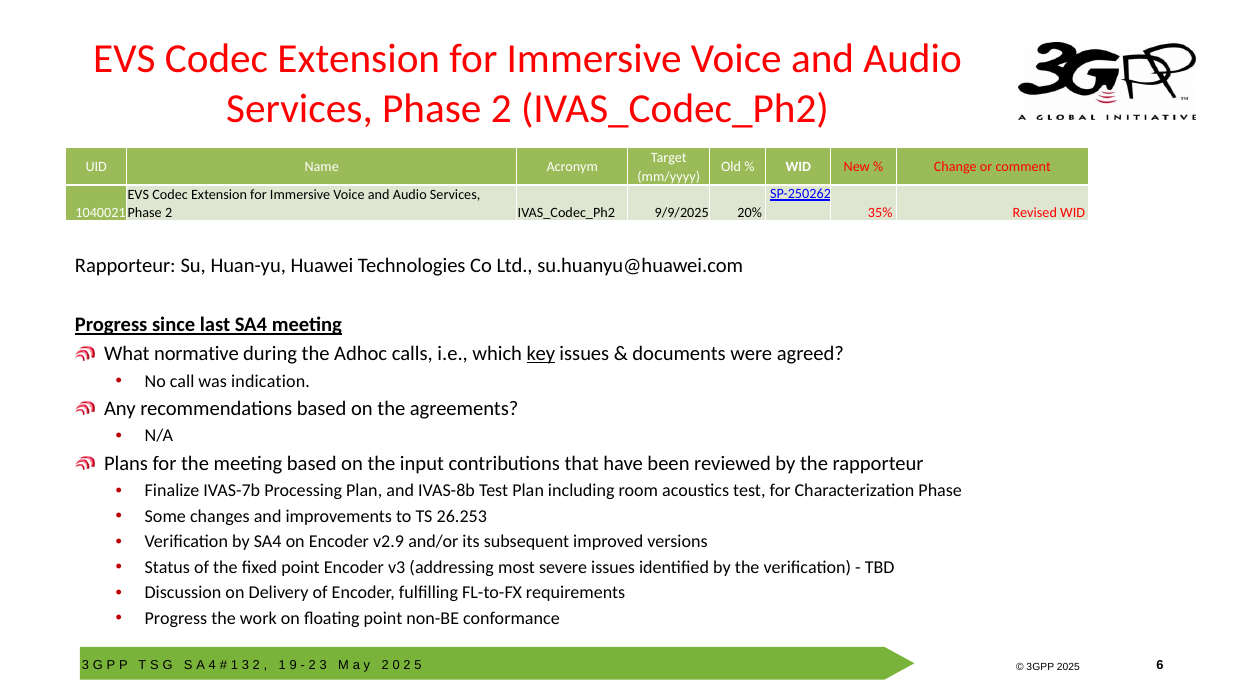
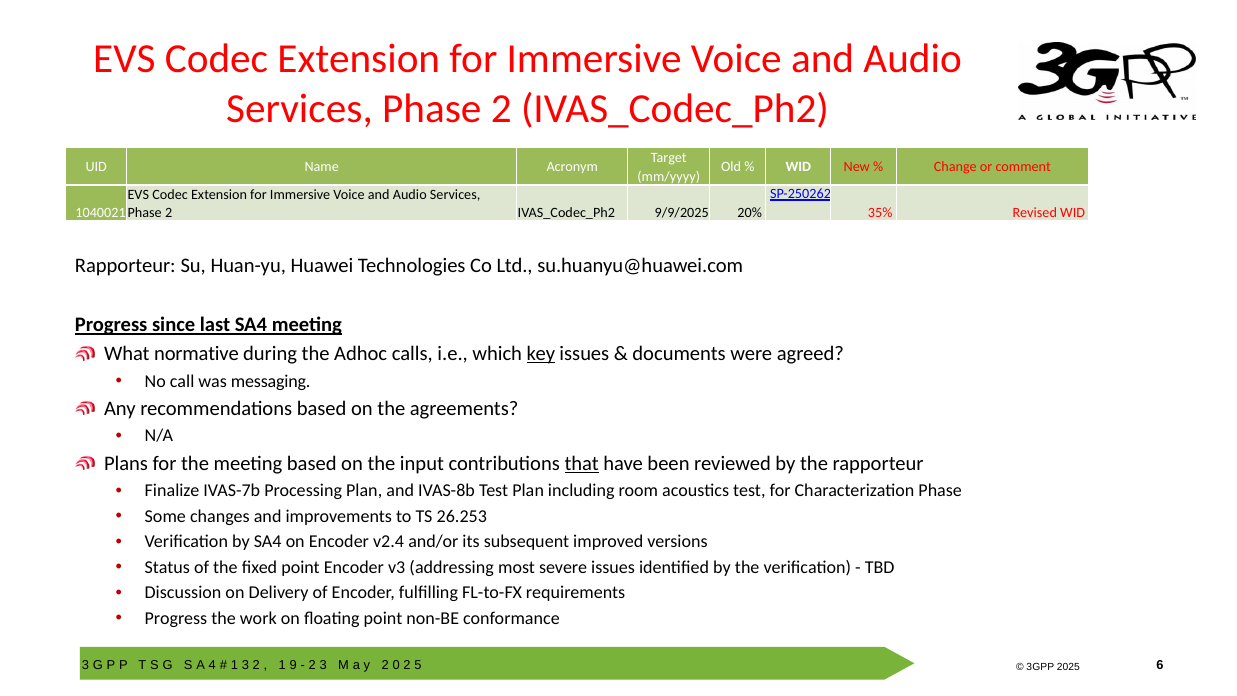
indication: indication -> messaging
that underline: none -> present
v2.9: v2.9 -> v2.4
